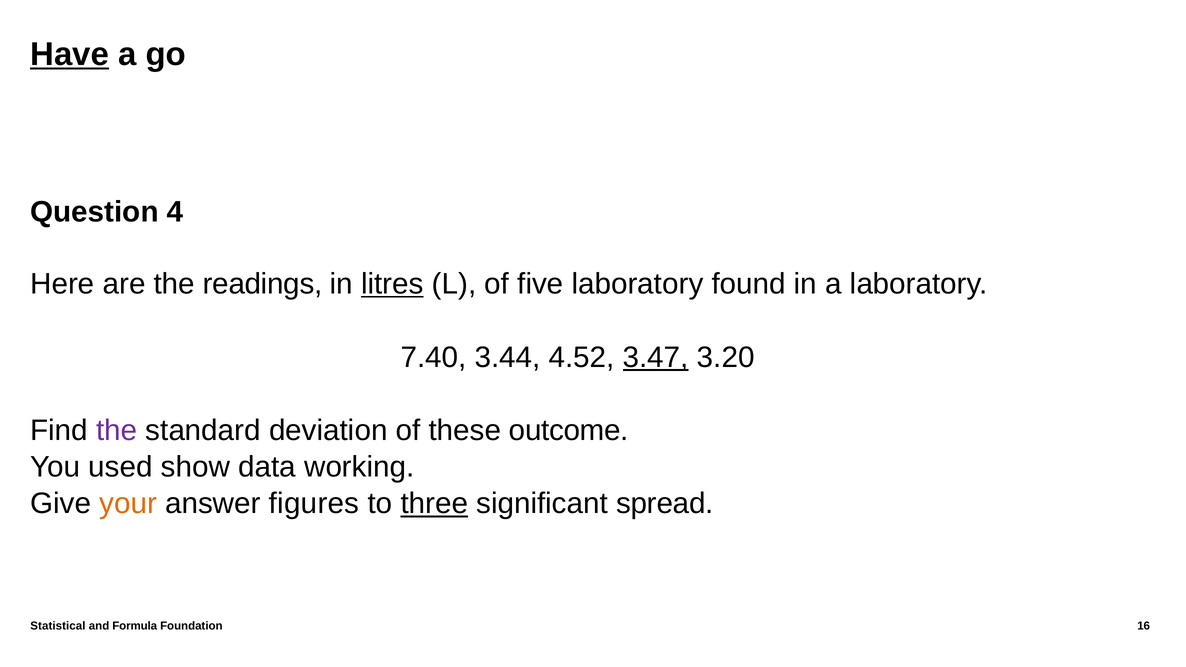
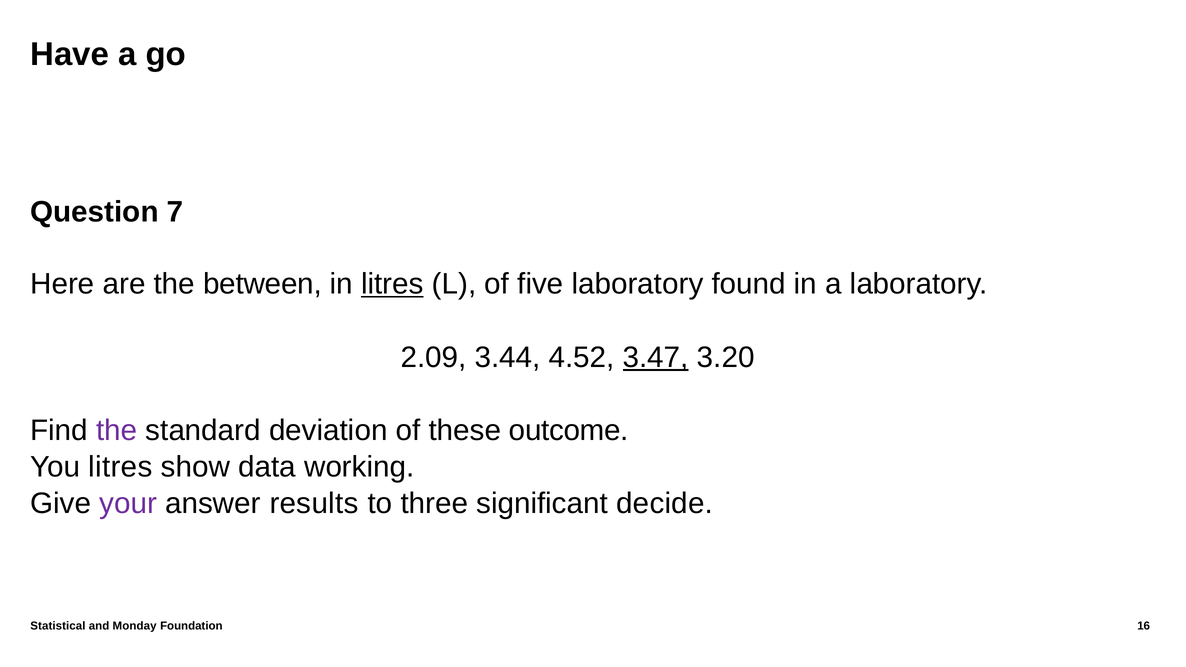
Have underline: present -> none
4: 4 -> 7
readings: readings -> between
7.40: 7.40 -> 2.09
You used: used -> litres
your colour: orange -> purple
figures: figures -> results
three underline: present -> none
spread: spread -> decide
Formula: Formula -> Monday
